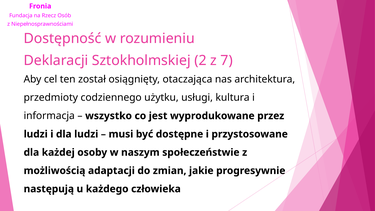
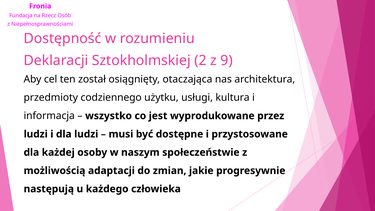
7: 7 -> 9
